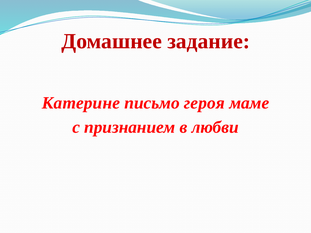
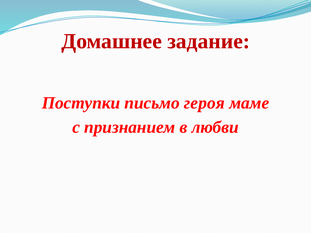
Катерине: Катерине -> Поступки
